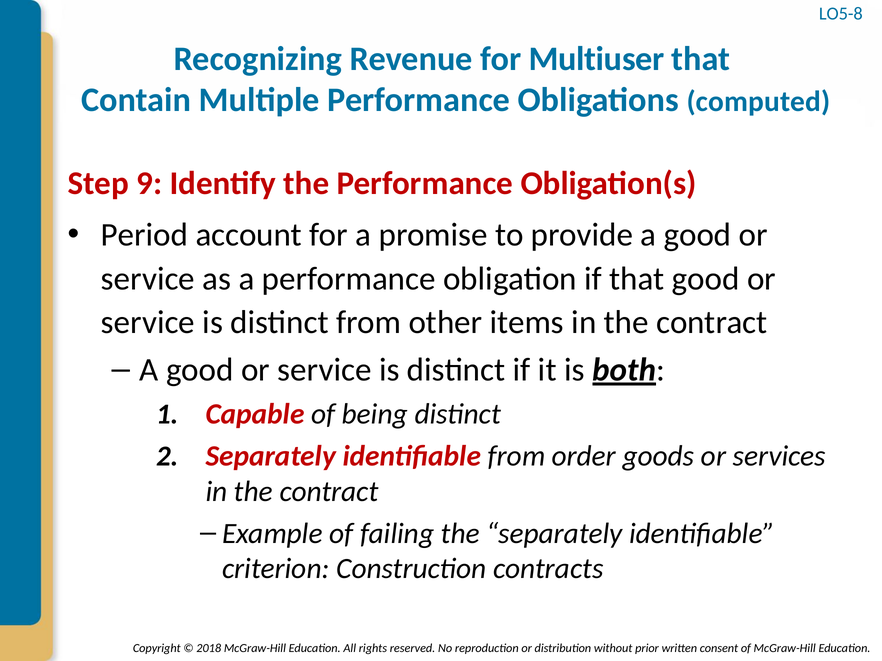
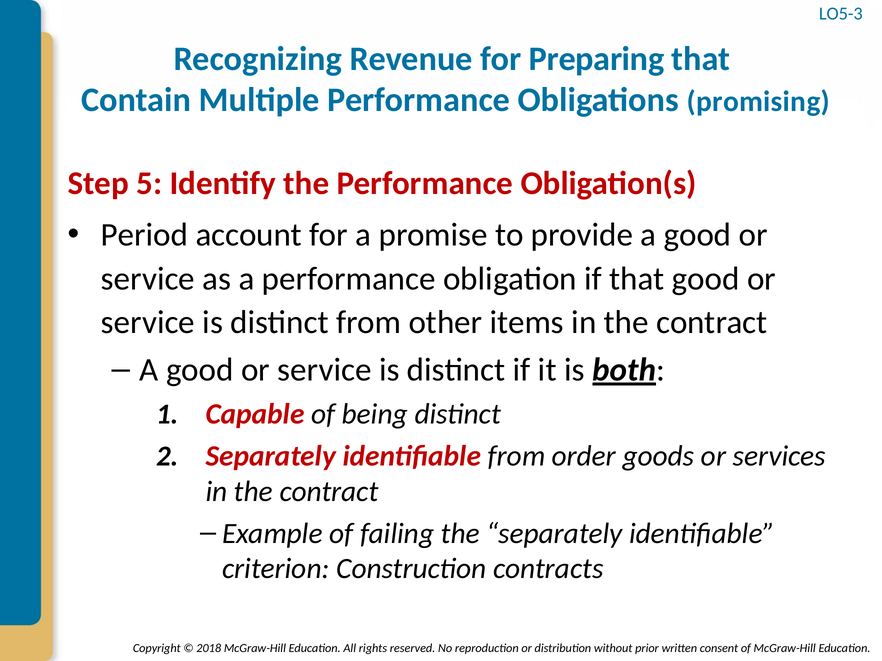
LO5-8: LO5-8 -> LO5-3
Multiuser: Multiuser -> Preparing
computed: computed -> promising
9: 9 -> 5
